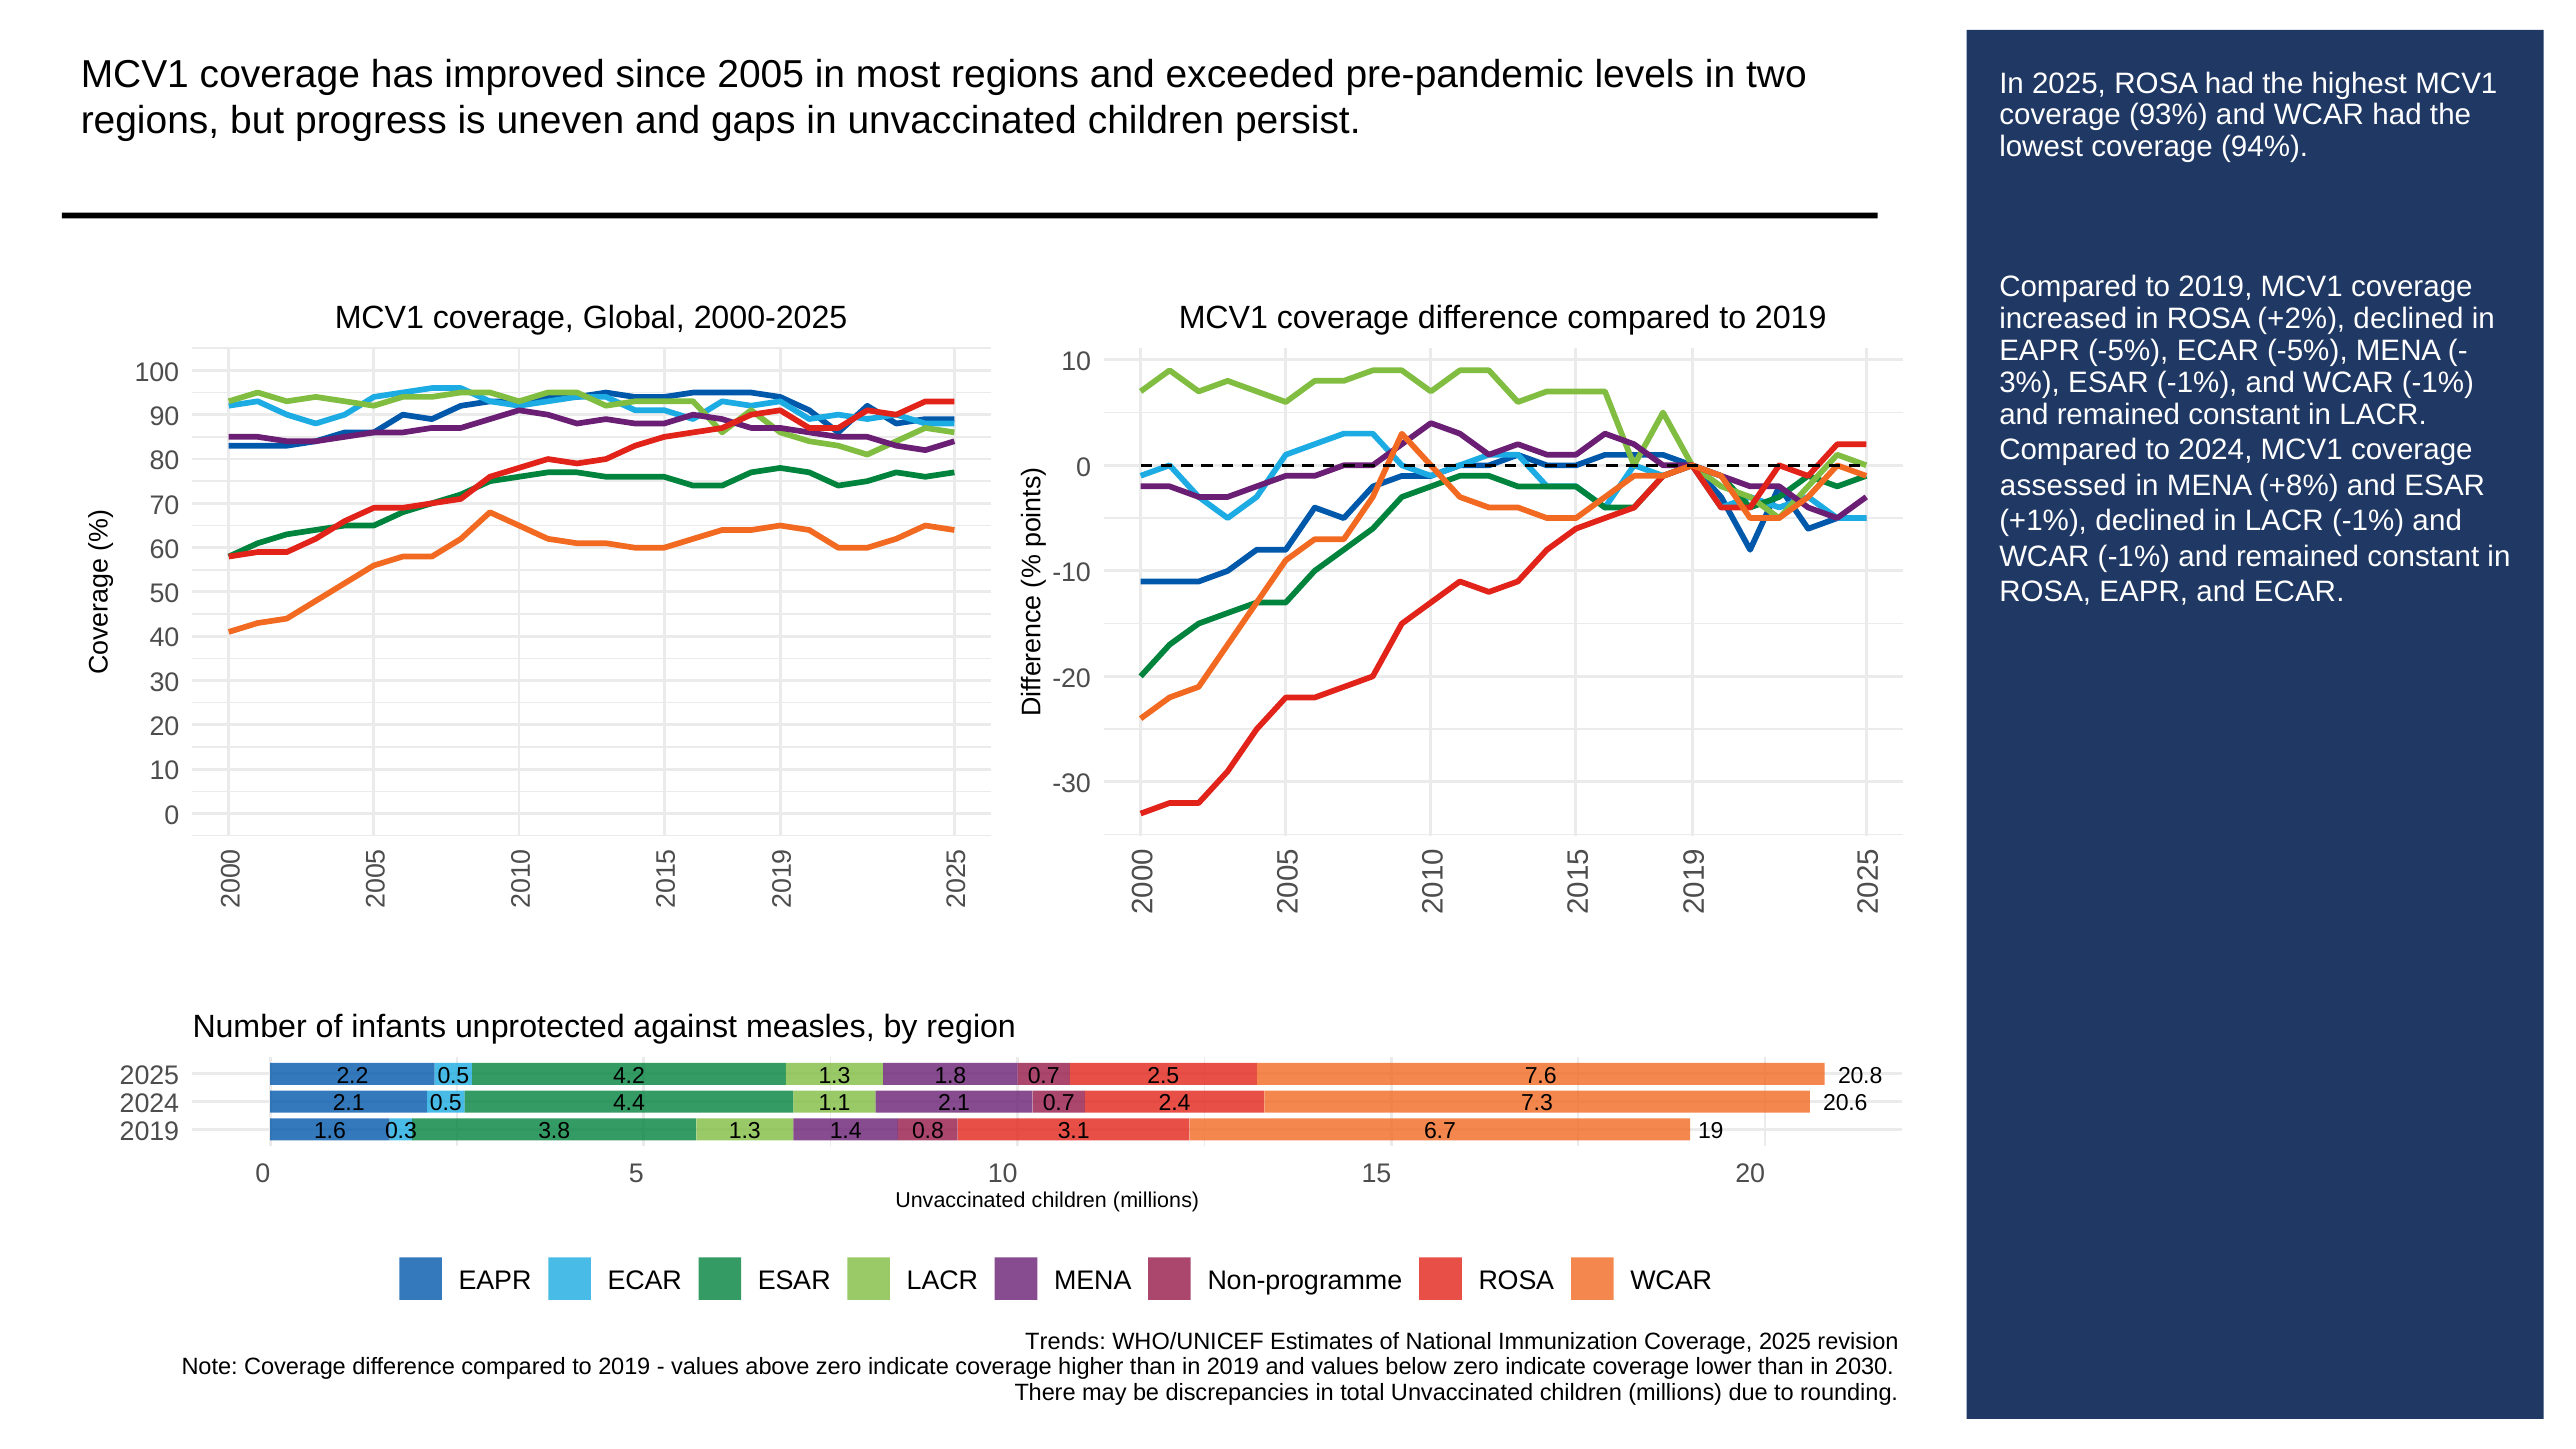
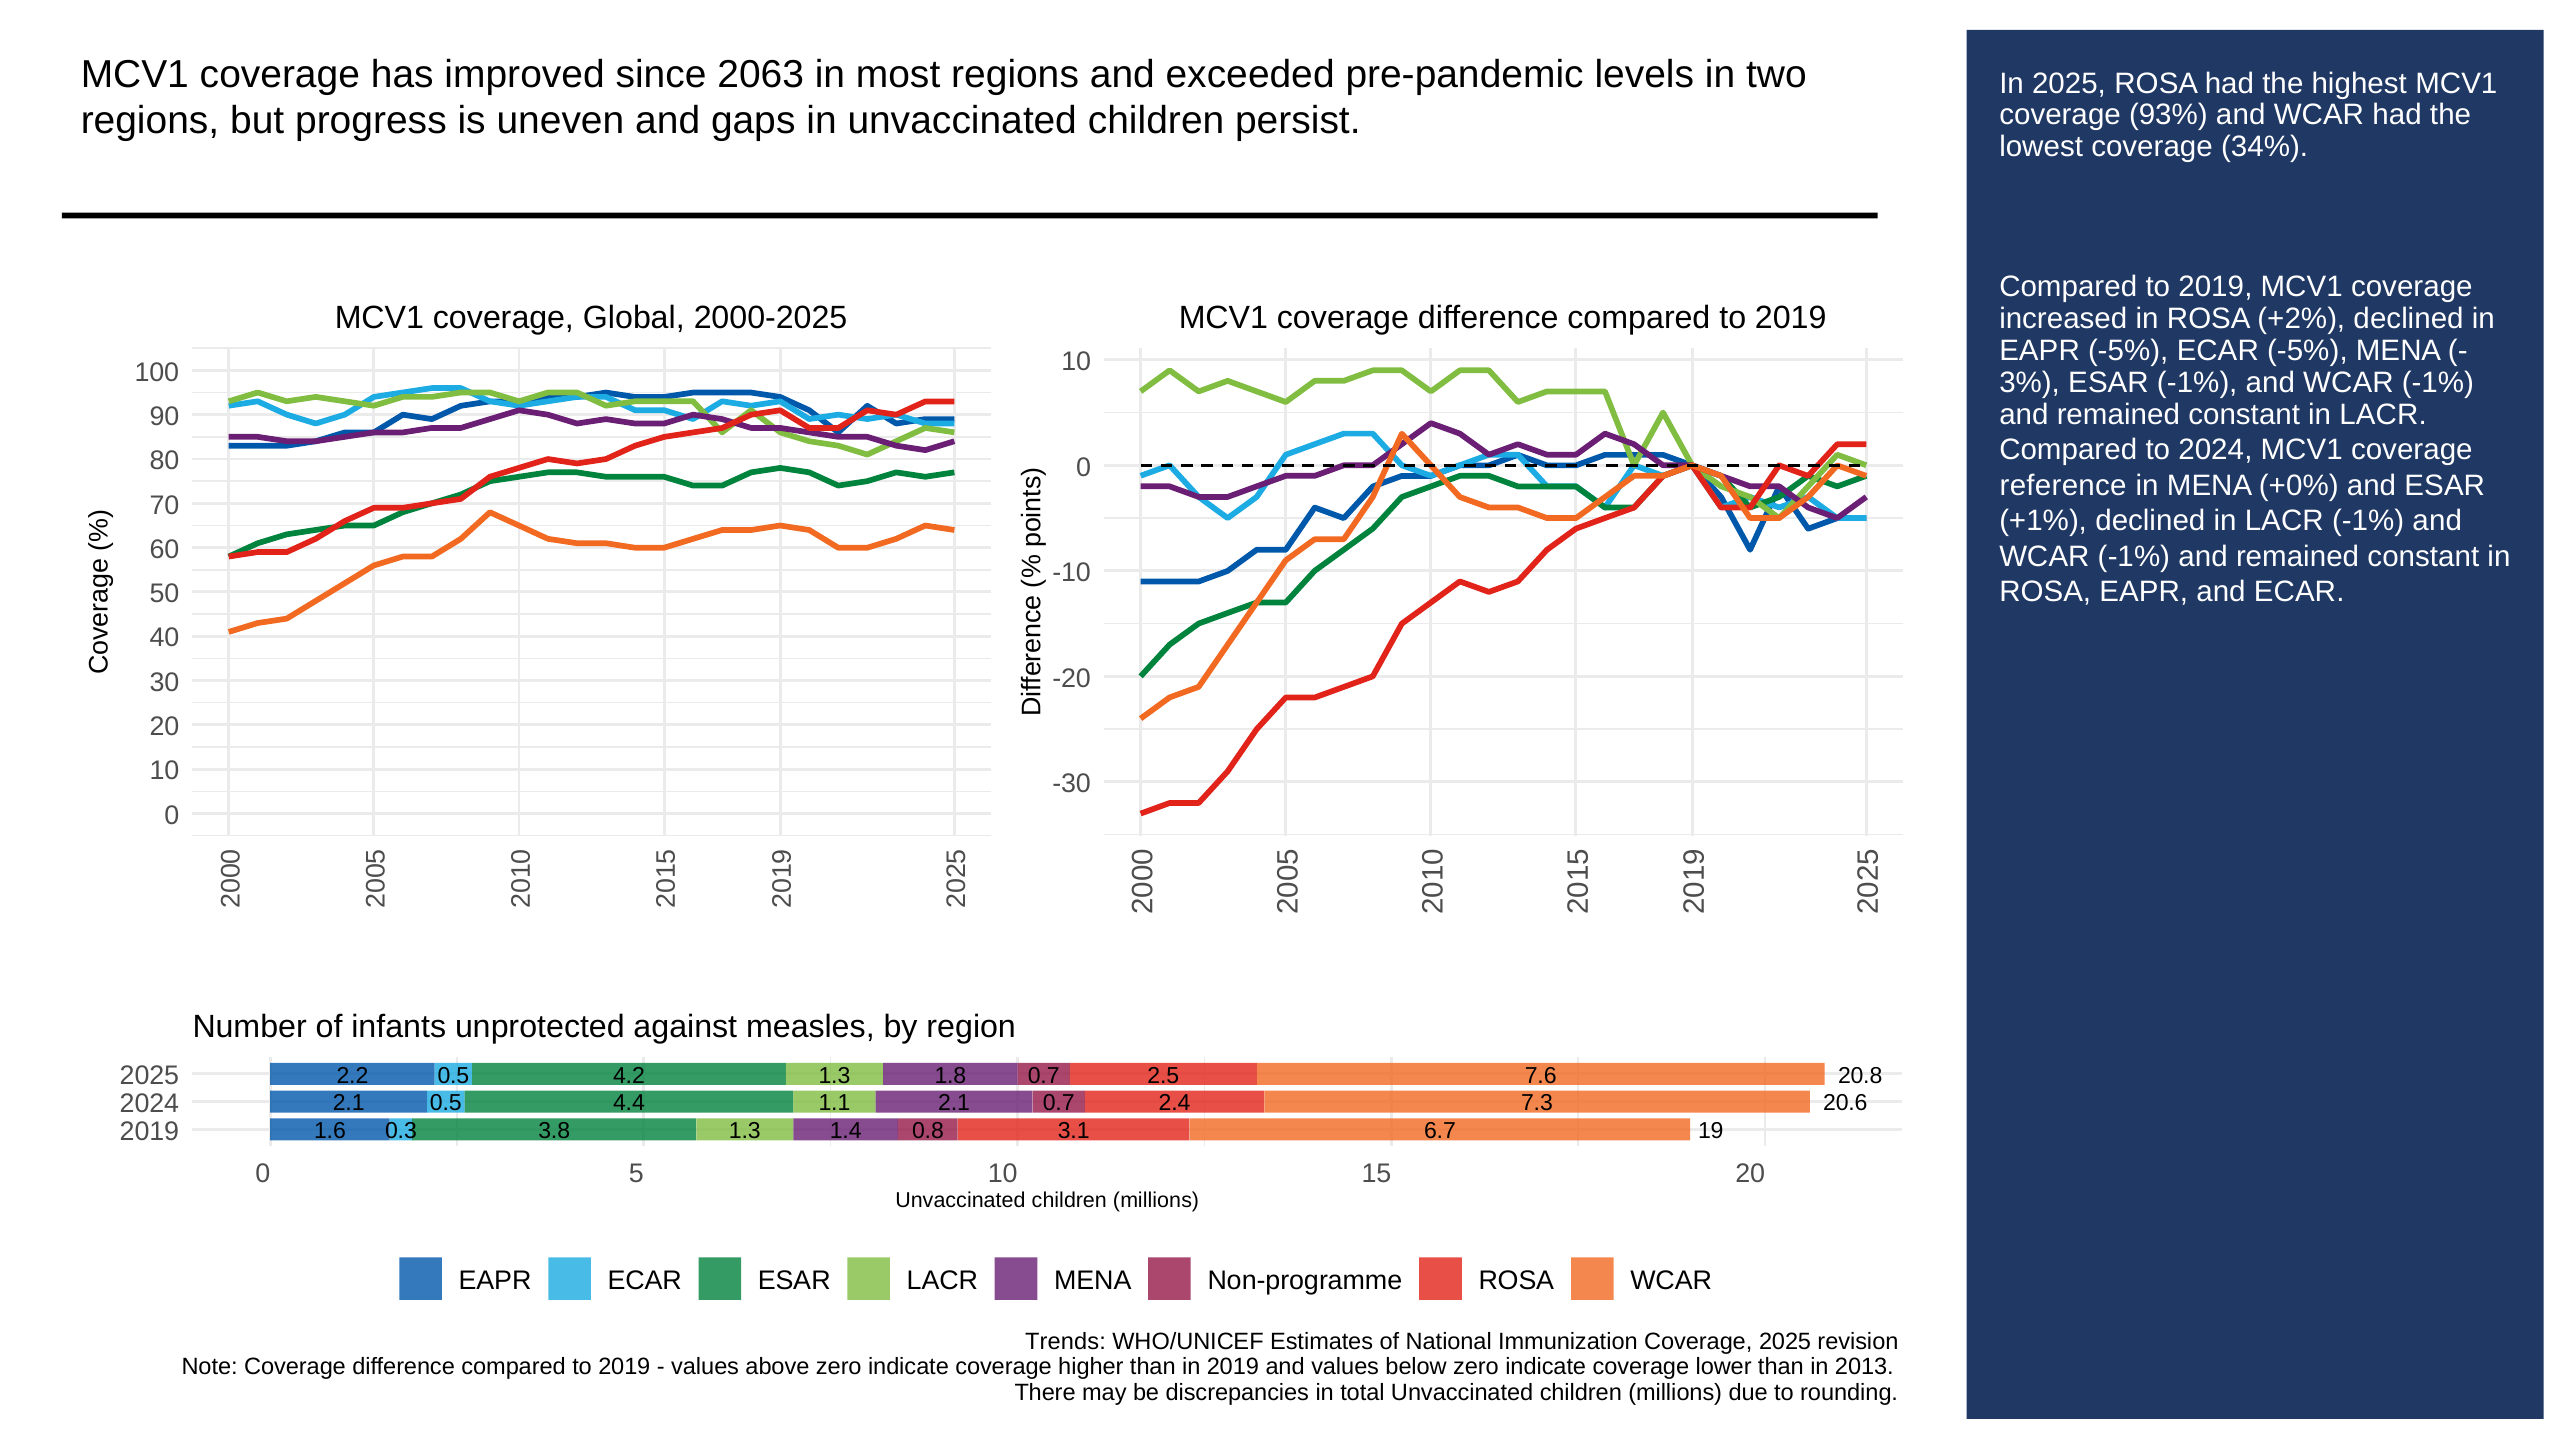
2005: 2005 -> 2063
94%: 94% -> 34%
assessed: assessed -> reference
+8%: +8% -> +0%
2030: 2030 -> 2013
